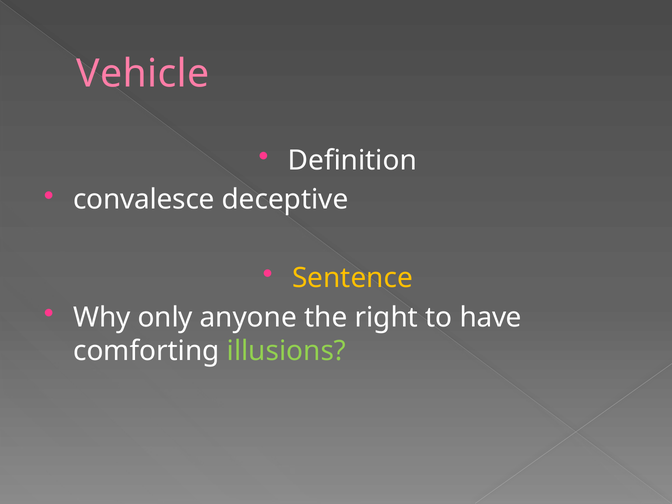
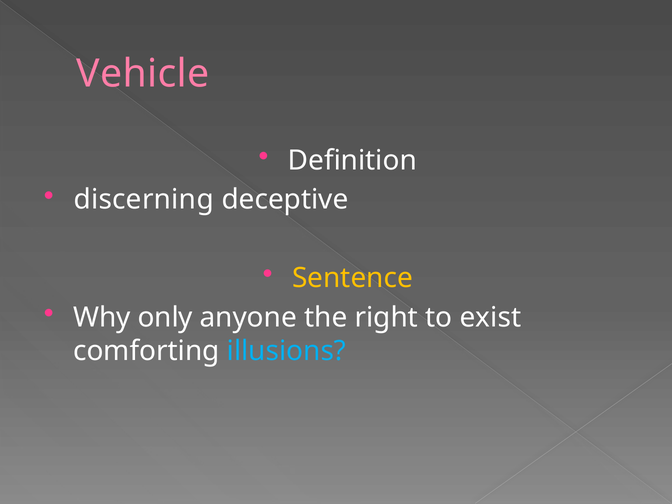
convalesce: convalesce -> discerning
have: have -> exist
illusions colour: light green -> light blue
